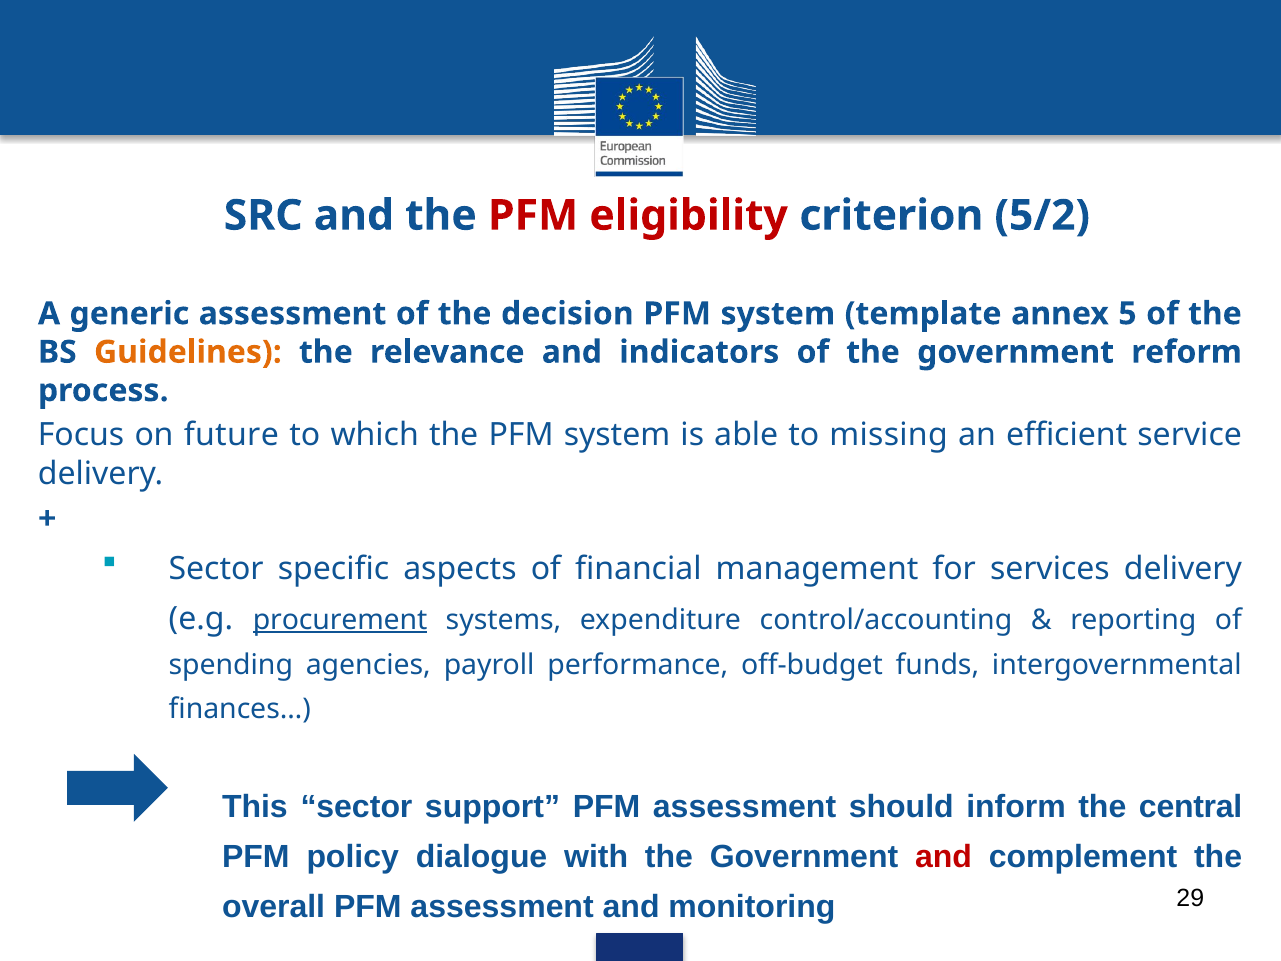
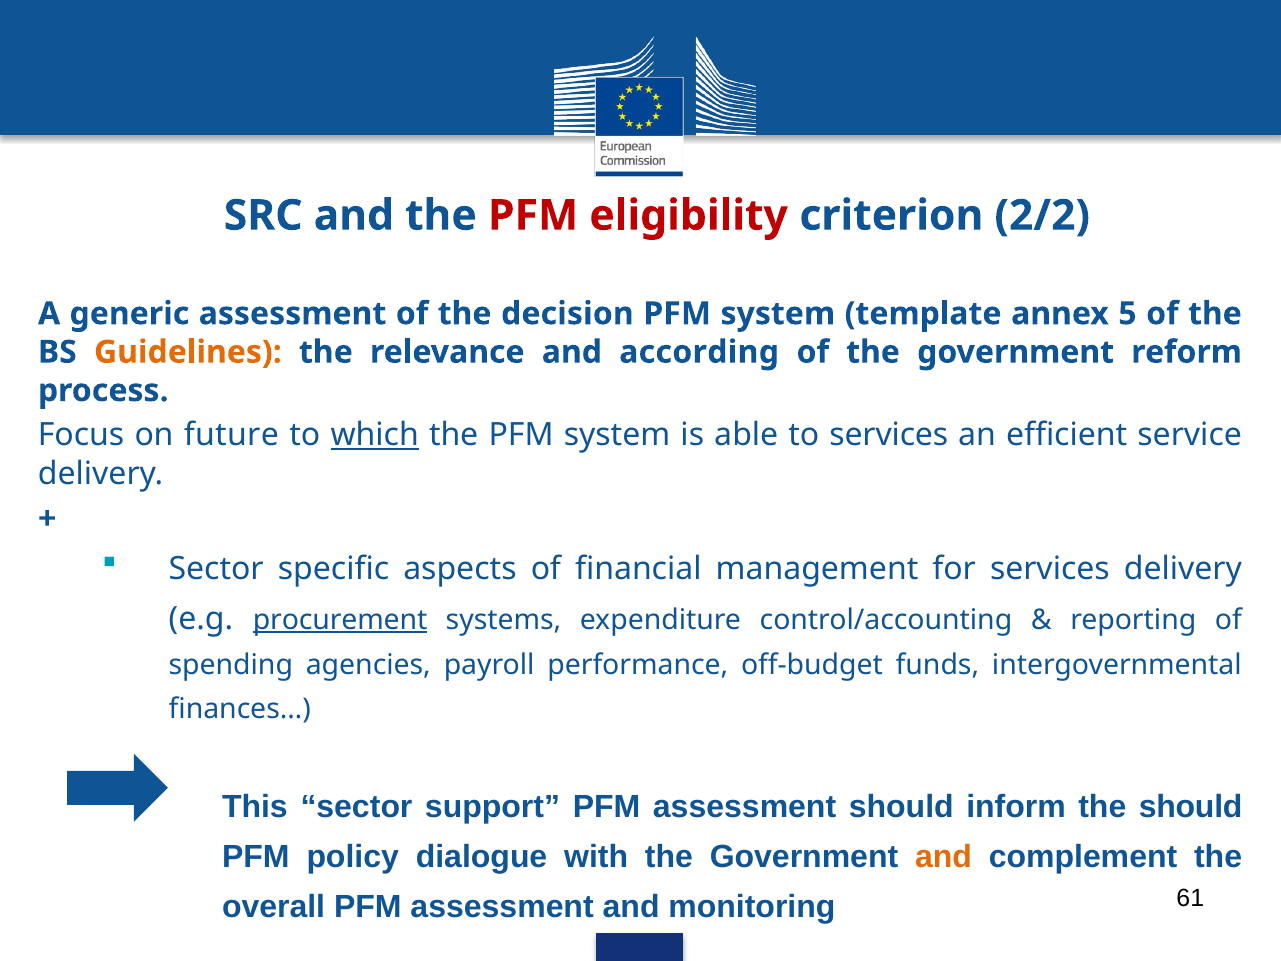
5/2: 5/2 -> 2/2
indicators: indicators -> according
which underline: none -> present
to missing: missing -> services
the central: central -> should
and at (944, 857) colour: red -> orange
29: 29 -> 61
